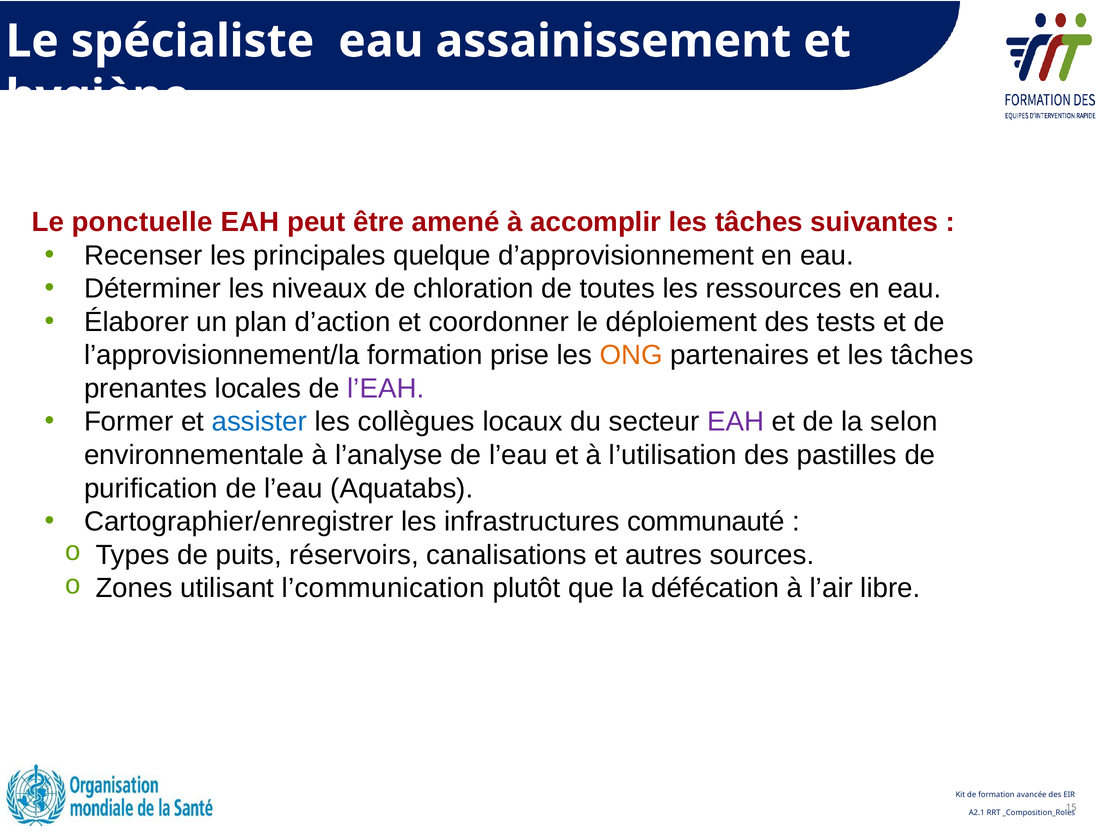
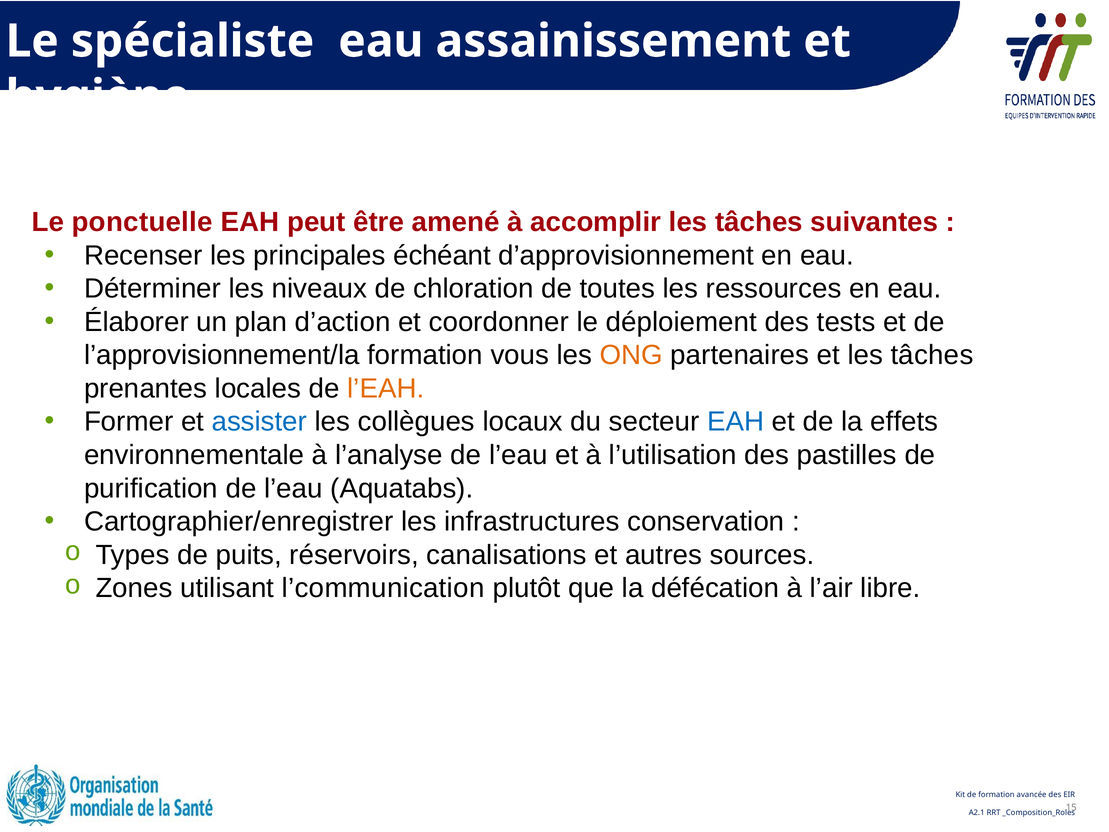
quelque: quelque -> échéant
prise: prise -> vous
l’EAH colour: purple -> orange
EAH at (736, 422) colour: purple -> blue
selon: selon -> effets
communauté: communauté -> conservation
